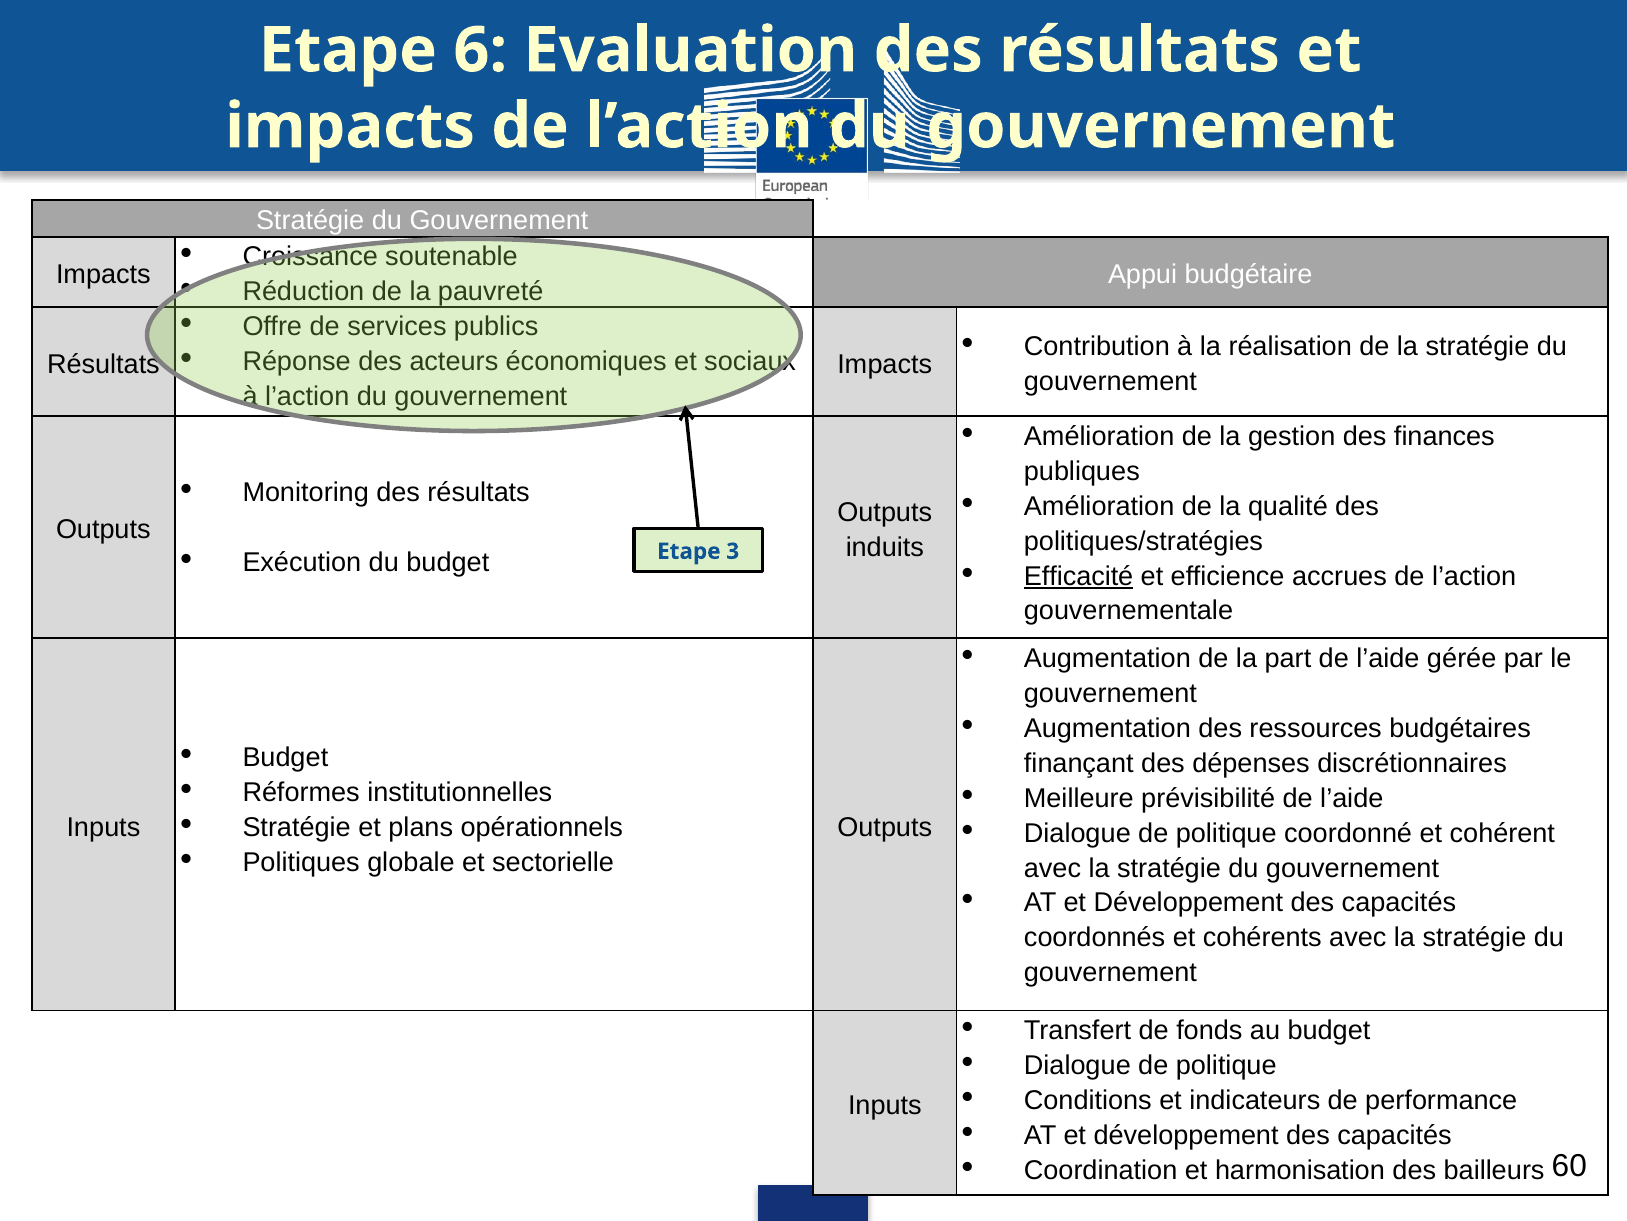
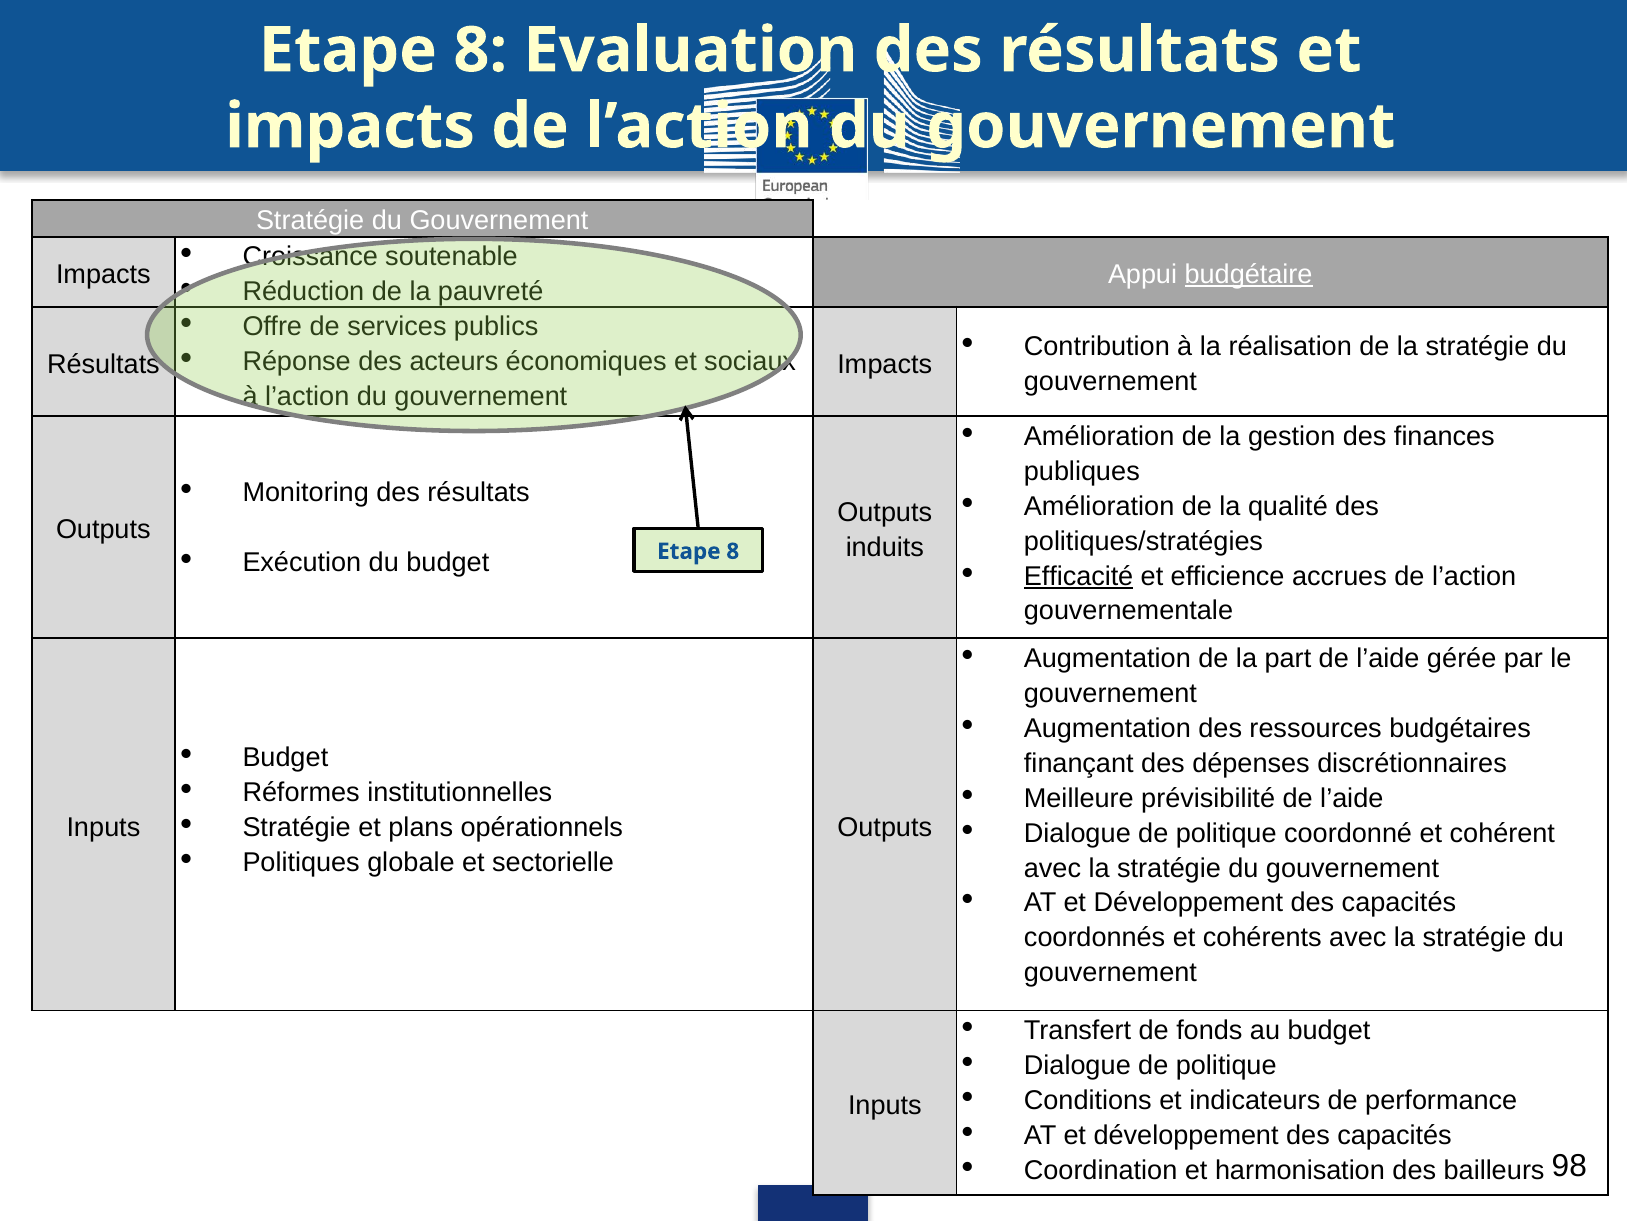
6 at (480, 50): 6 -> 8
budgétaire underline: none -> present
3 at (733, 551): 3 -> 8
60: 60 -> 98
